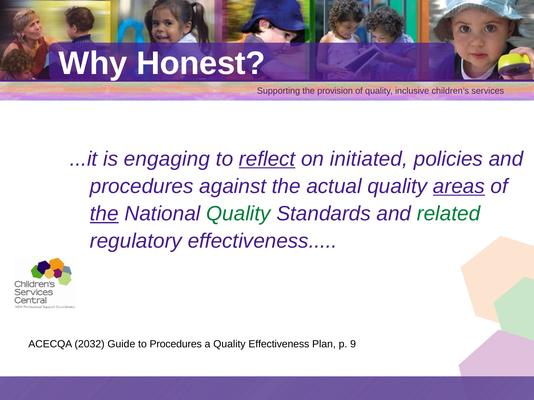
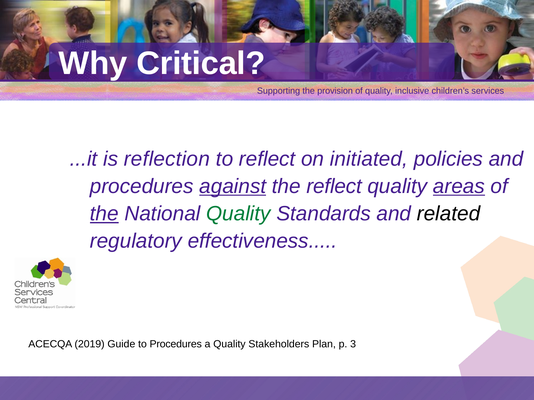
Honest: Honest -> Critical
engaging: engaging -> reflection
reflect at (267, 159) underline: present -> none
against underline: none -> present
the actual: actual -> reflect
related colour: green -> black
2032: 2032 -> 2019
Quality Effectiveness: Effectiveness -> Stakeholders
9: 9 -> 3
